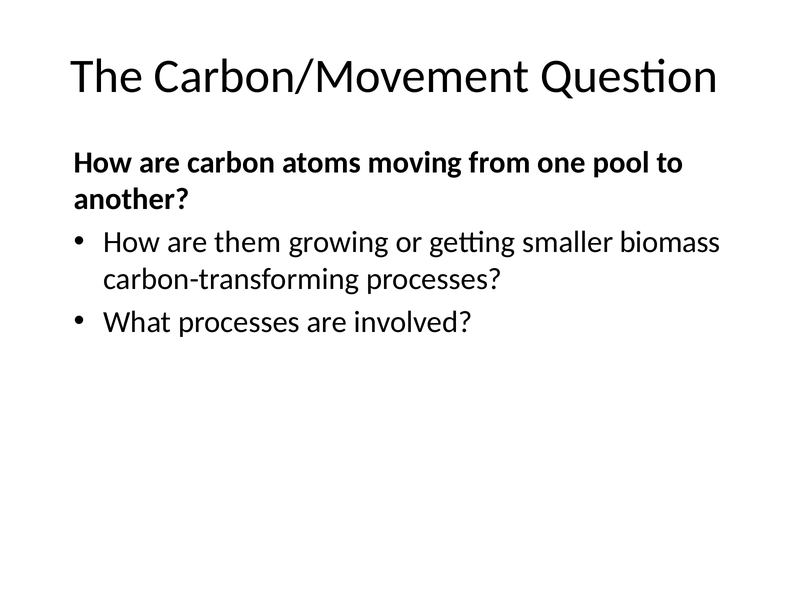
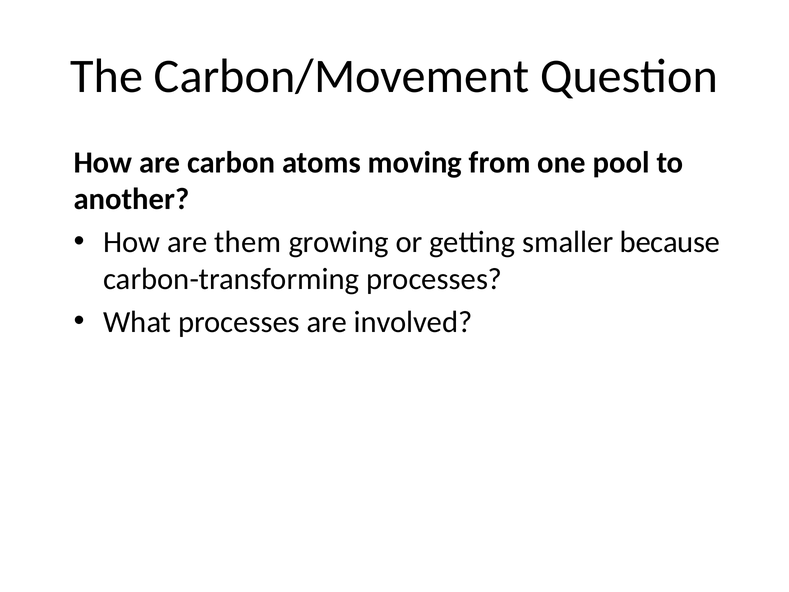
biomass: biomass -> because
